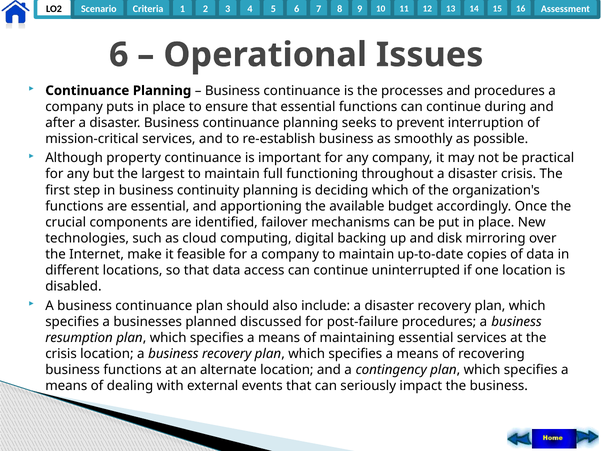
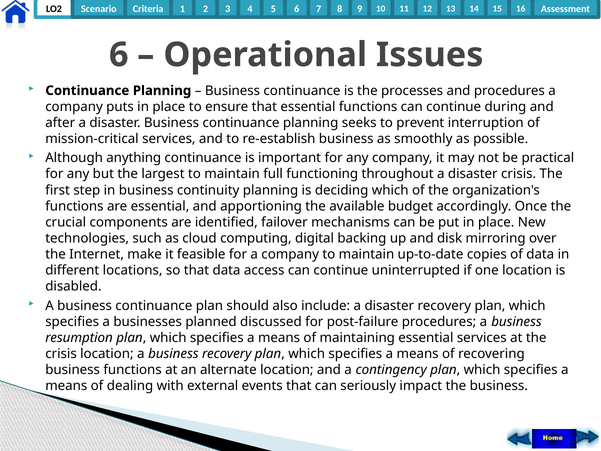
property: property -> anything
